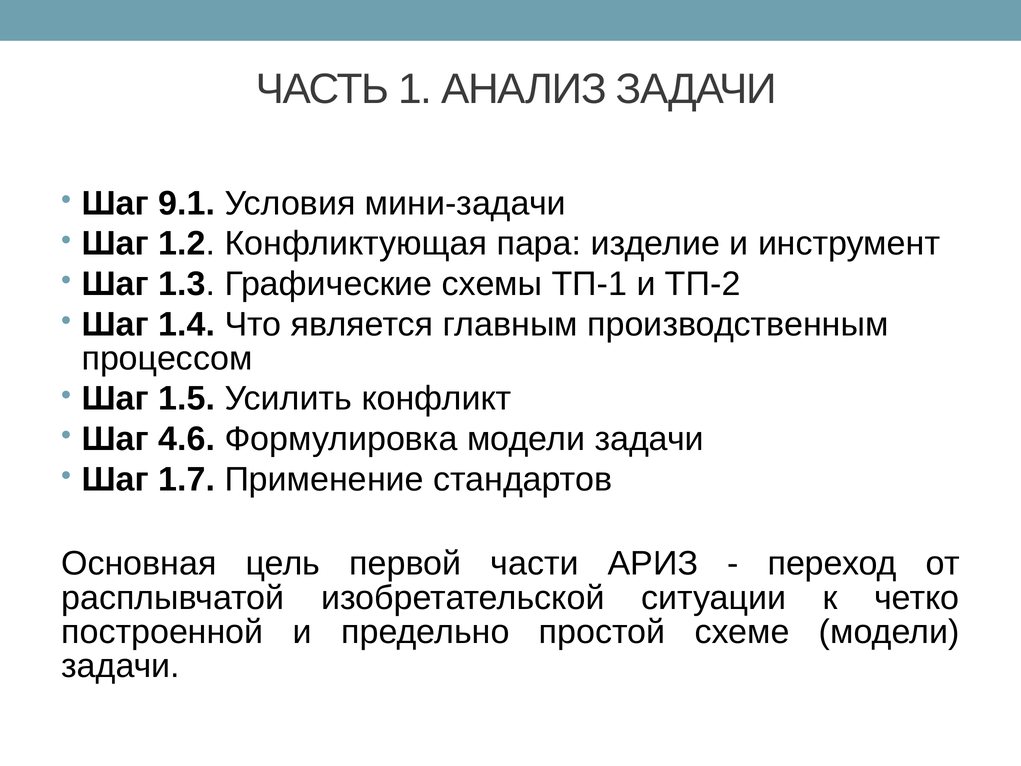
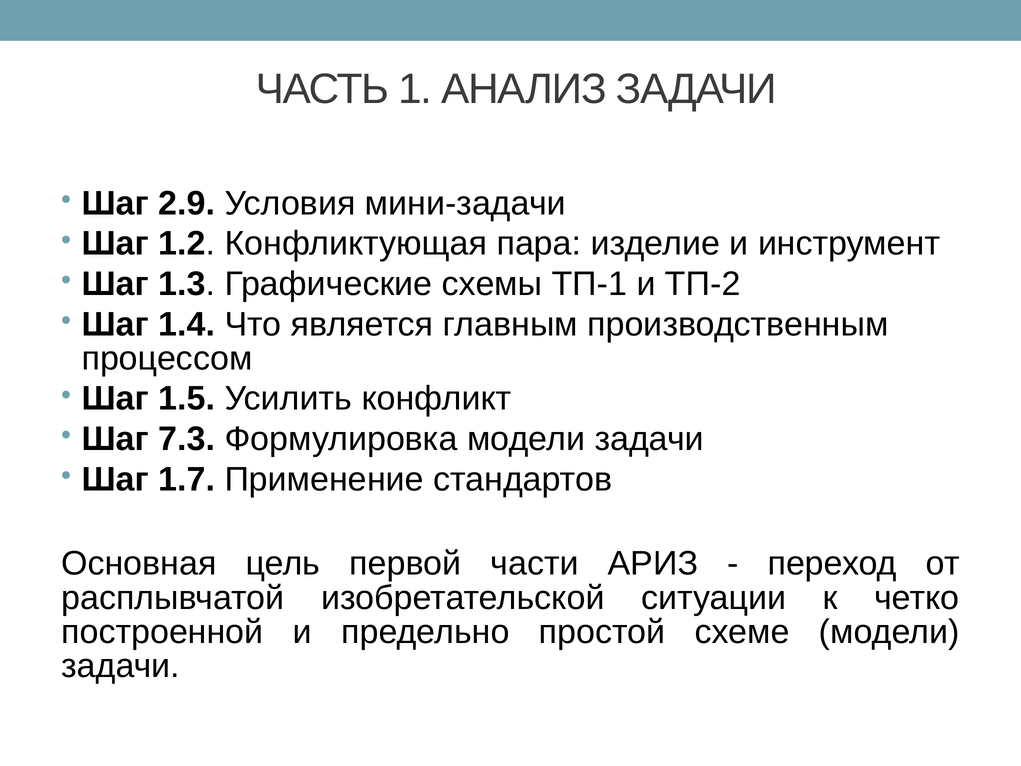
9.1: 9.1 -> 2.9
4.6: 4.6 -> 7.3
